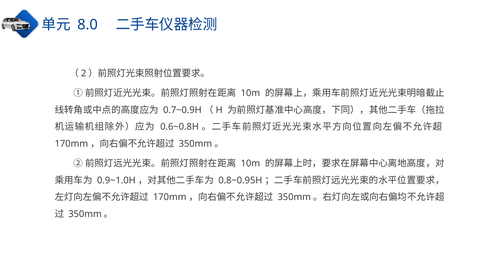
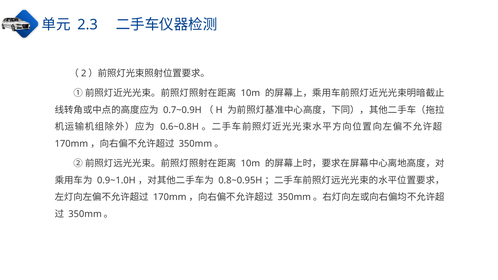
8.0: 8.0 -> 2.3
